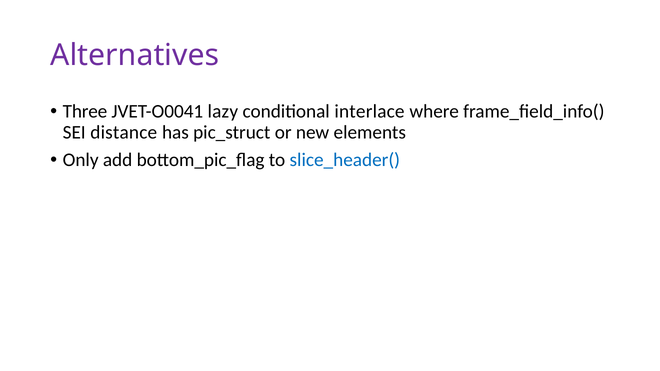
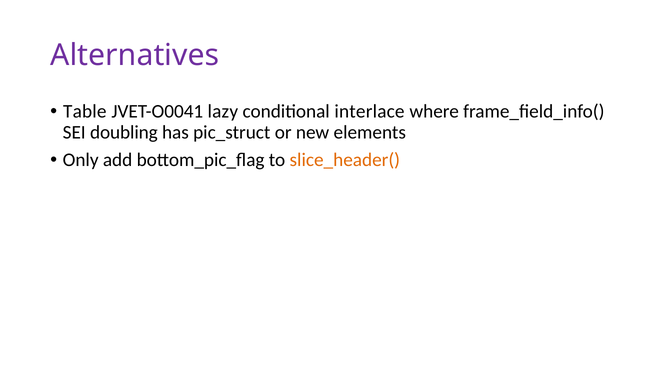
Three: Three -> Table
distance: distance -> doubling
slice_header( colour: blue -> orange
